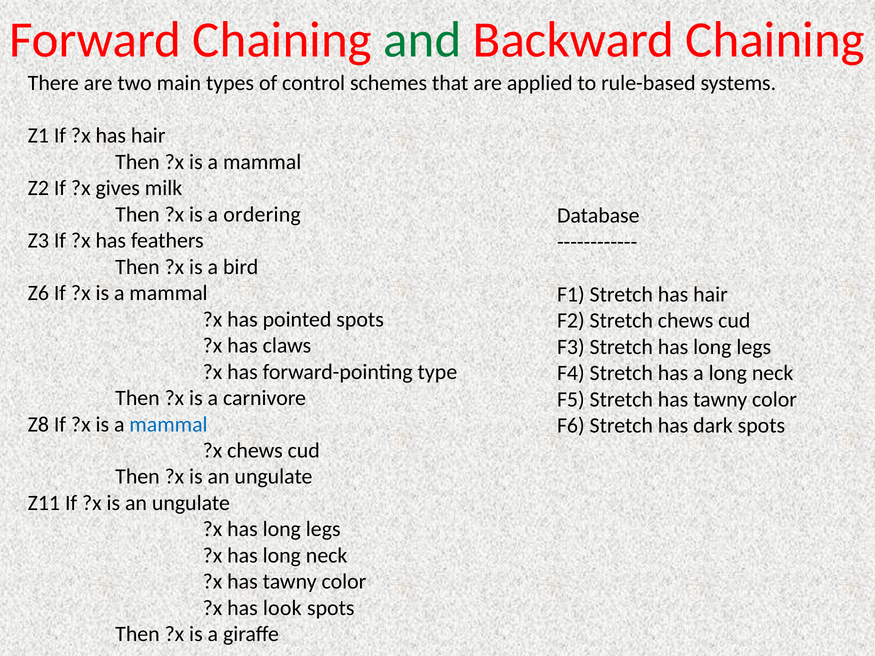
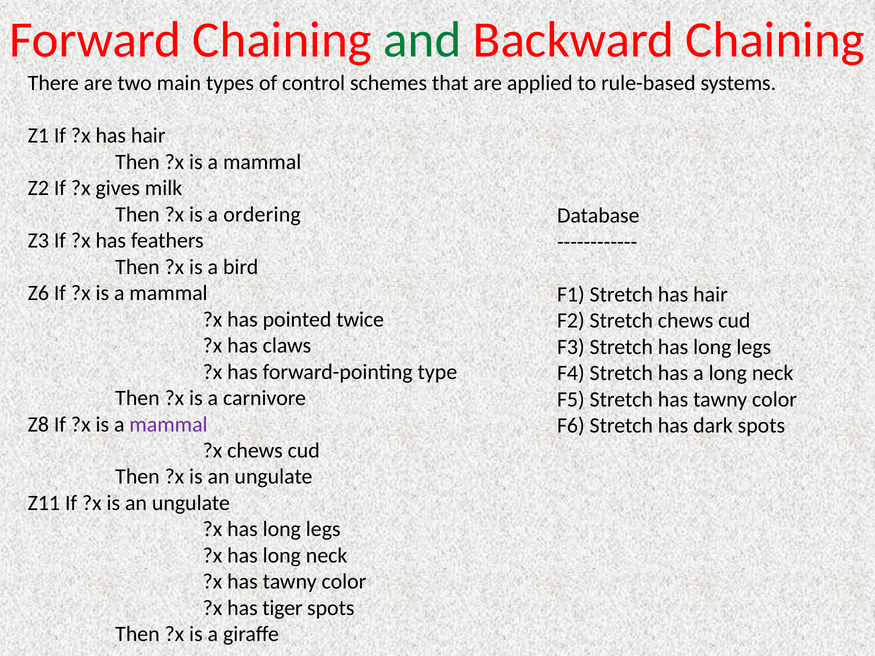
pointed spots: spots -> twice
mammal at (168, 424) colour: blue -> purple
look: look -> tiger
